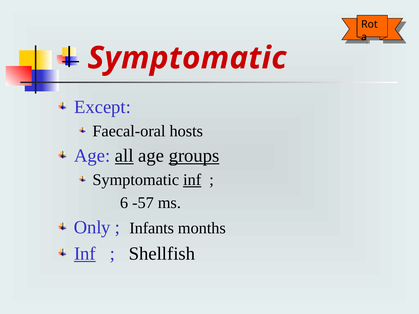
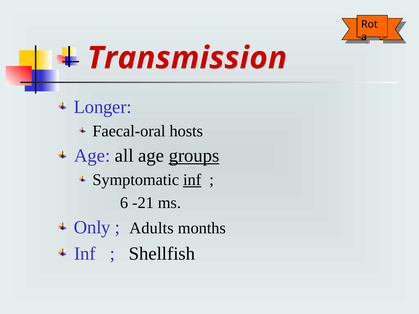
Symptomatic at (187, 58): Symptomatic -> Transmission
Except: Except -> Longer
all underline: present -> none
-57: -57 -> -21
Infants: Infants -> Adults
Inf at (85, 254) underline: present -> none
